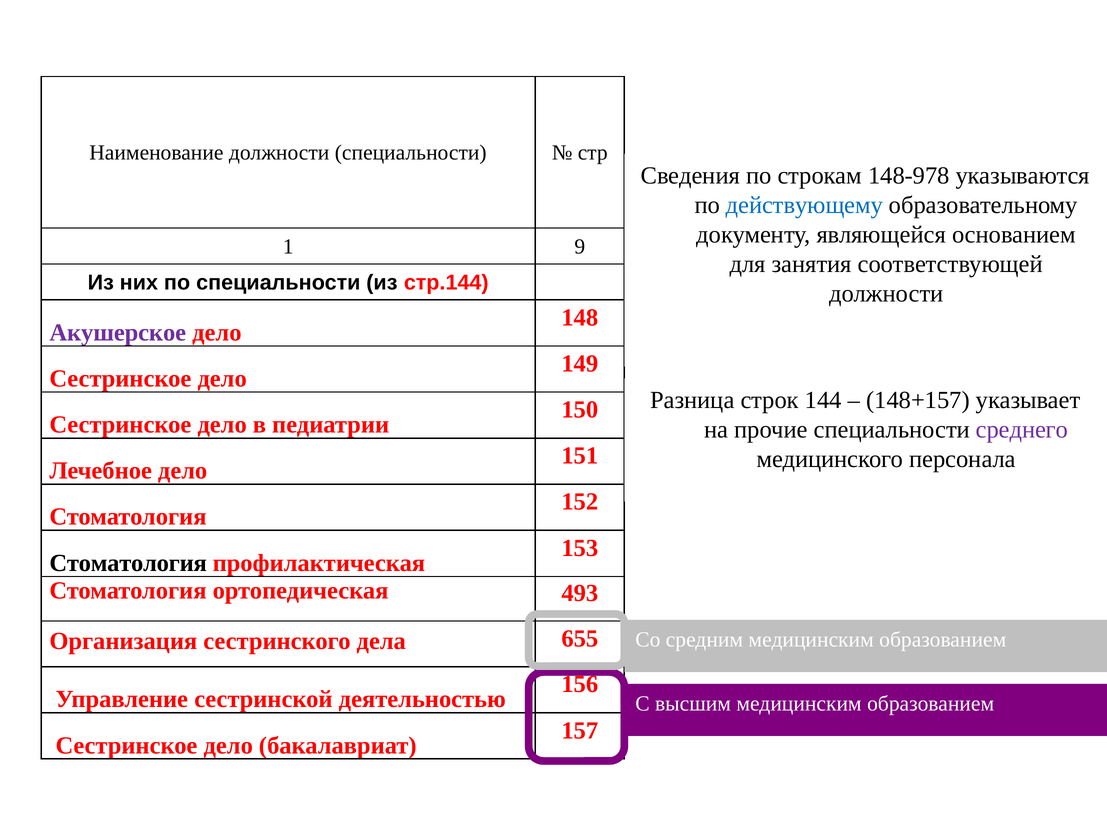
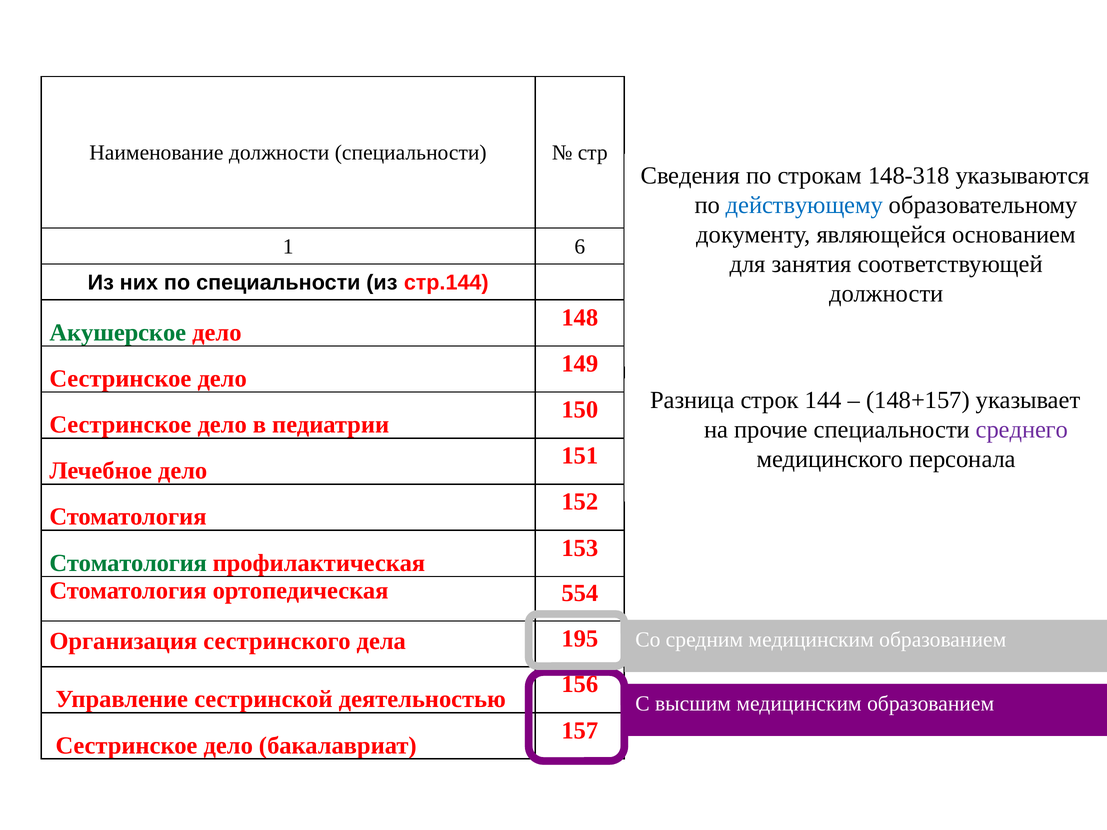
148-978: 148-978 -> 148-318
9: 9 -> 6
Акушерское colour: purple -> green
Стоматология at (128, 563) colour: black -> green
493: 493 -> 554
655: 655 -> 195
